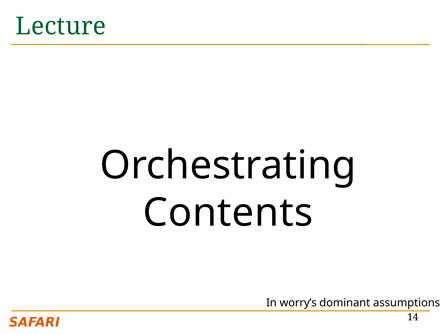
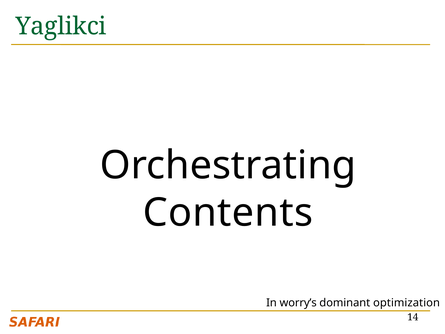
Lecture: Lecture -> Yaglikci
assumptions: assumptions -> optimization
